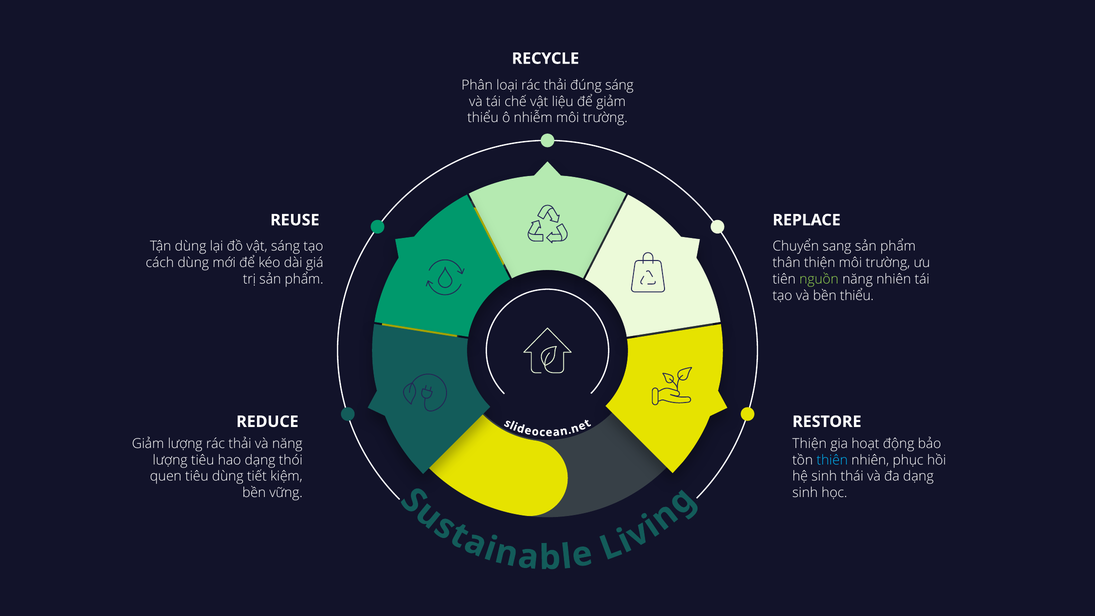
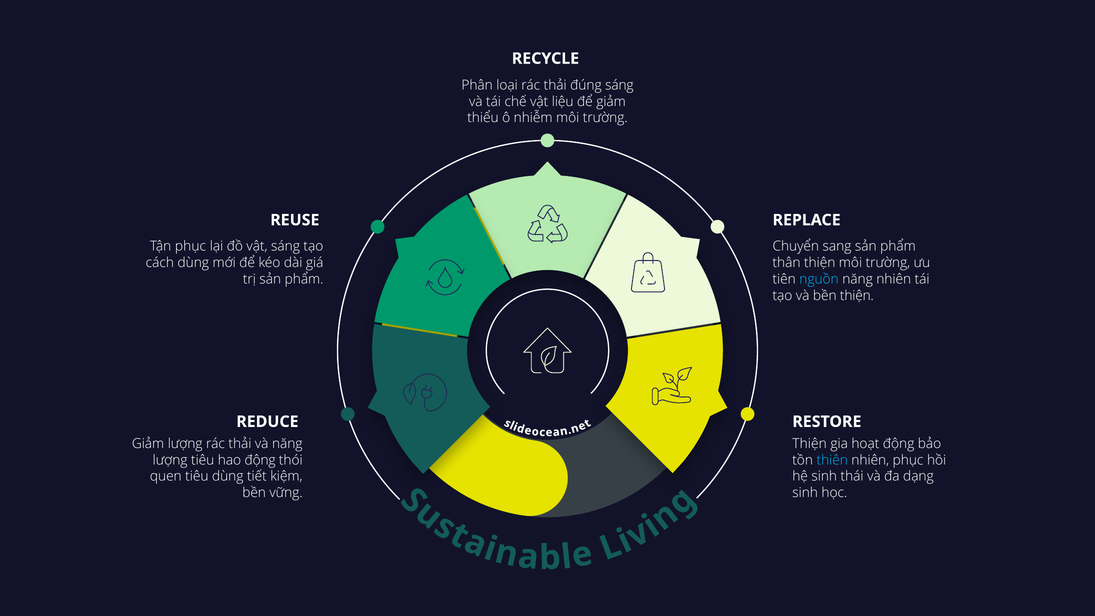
Tận dùng: dùng -> phục
nguồn colour: light green -> light blue
bền thiểu: thiểu -> thiện
hao dạng: dạng -> động
